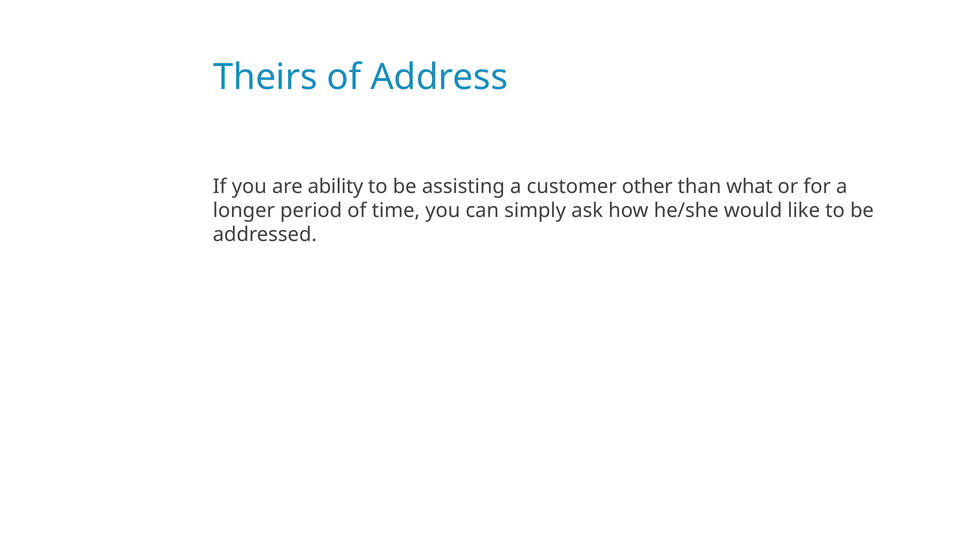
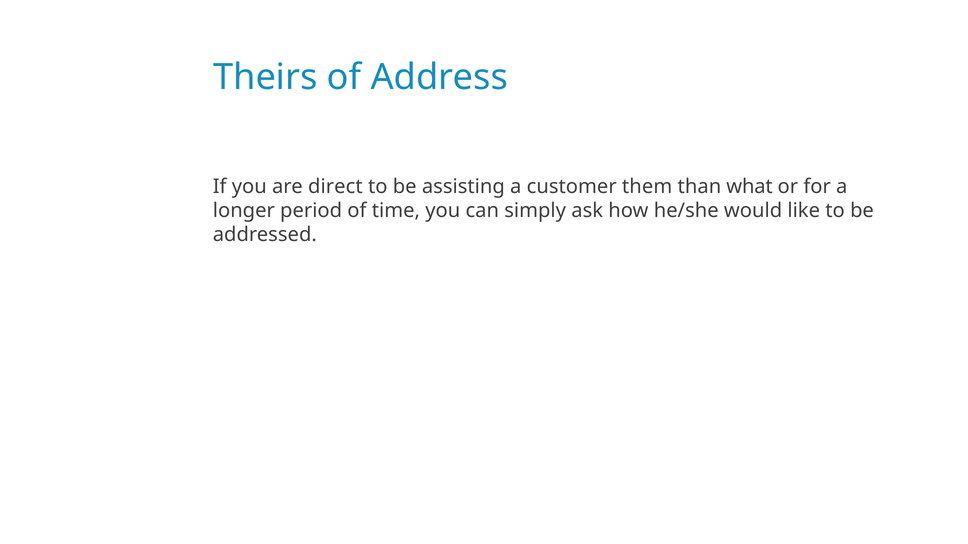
ability: ability -> direct
other: other -> them
